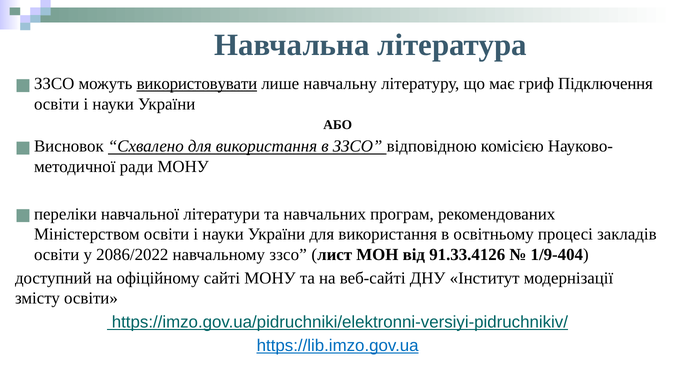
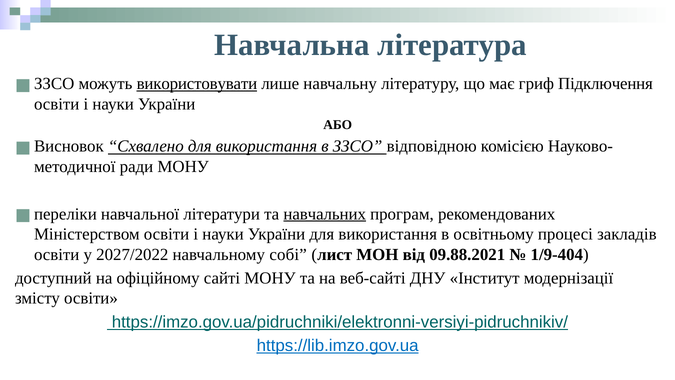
навчальних underline: none -> present
2086/2022: 2086/2022 -> 2027/2022
навчальному ззсо: ззсо -> собі
91.33.4126: 91.33.4126 -> 09.88.2021
